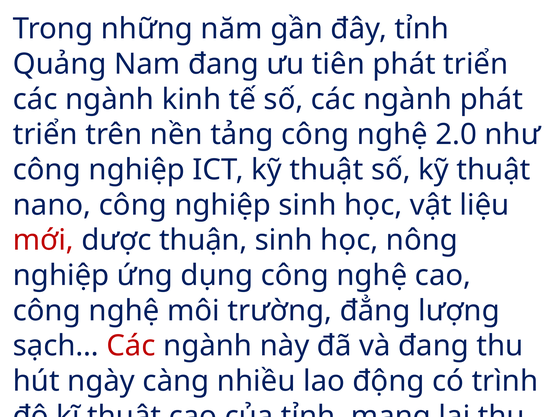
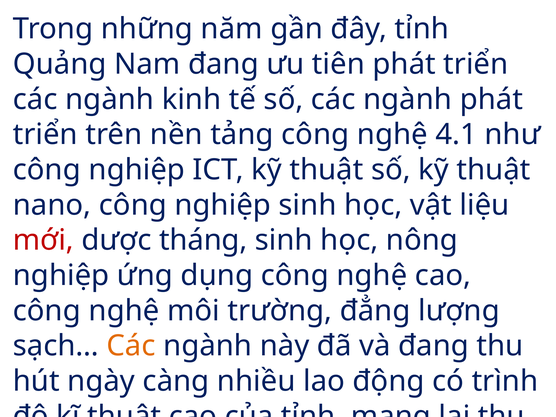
2.0: 2.0 -> 4.1
thuận: thuận -> tháng
Các at (131, 346) colour: red -> orange
